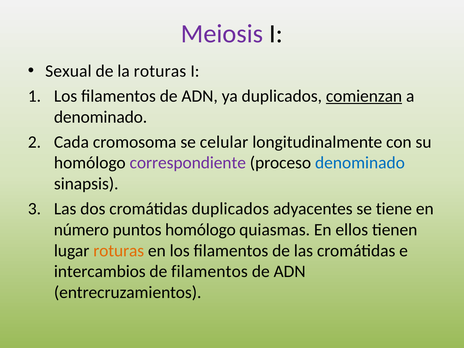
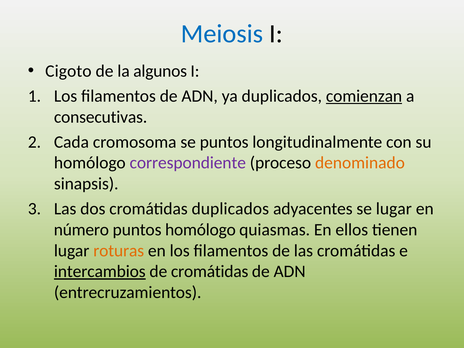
Meiosis colour: purple -> blue
Sexual: Sexual -> Cigoto
la roturas: roturas -> algunos
denominado at (101, 117): denominado -> consecutivas
se celular: celular -> puntos
denominado at (360, 163) colour: blue -> orange
se tiene: tiene -> lugar
intercambios underline: none -> present
de filamentos: filamentos -> cromátidas
